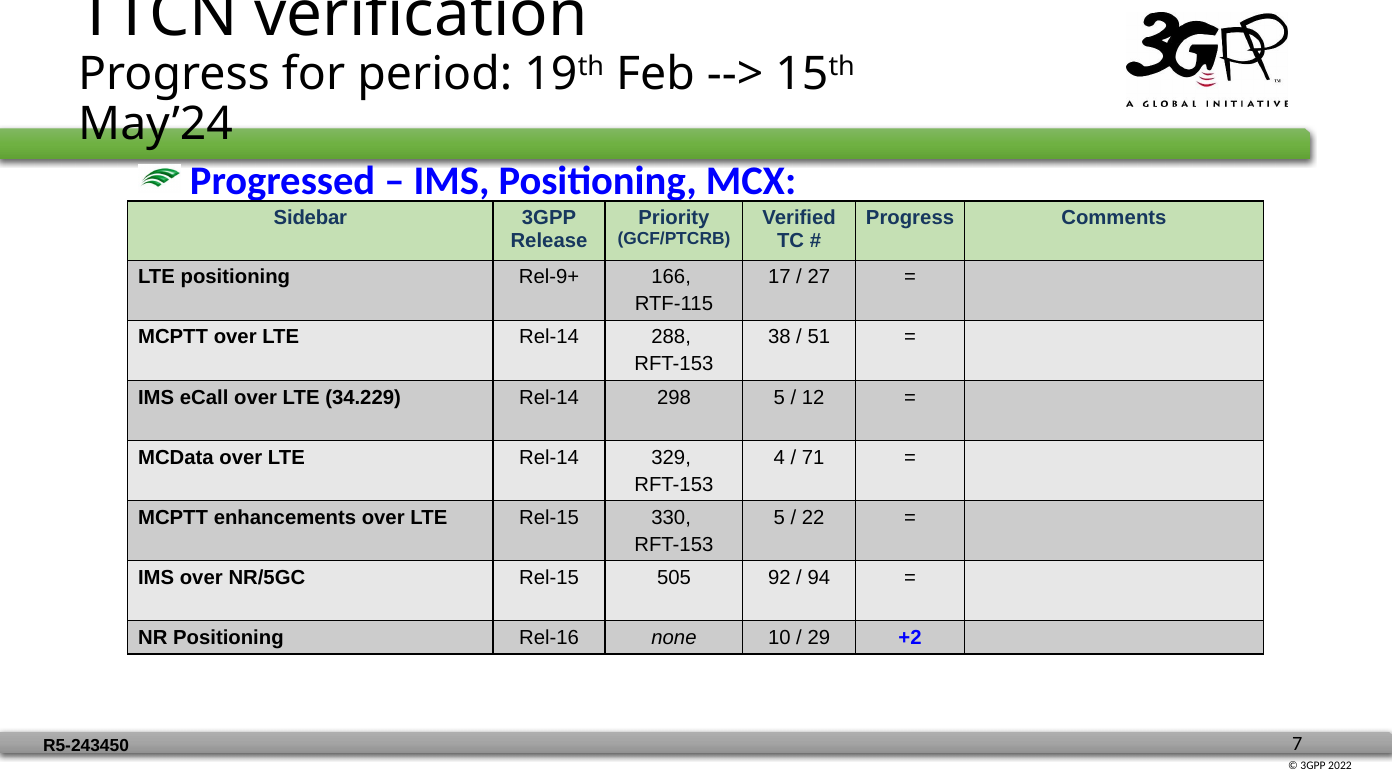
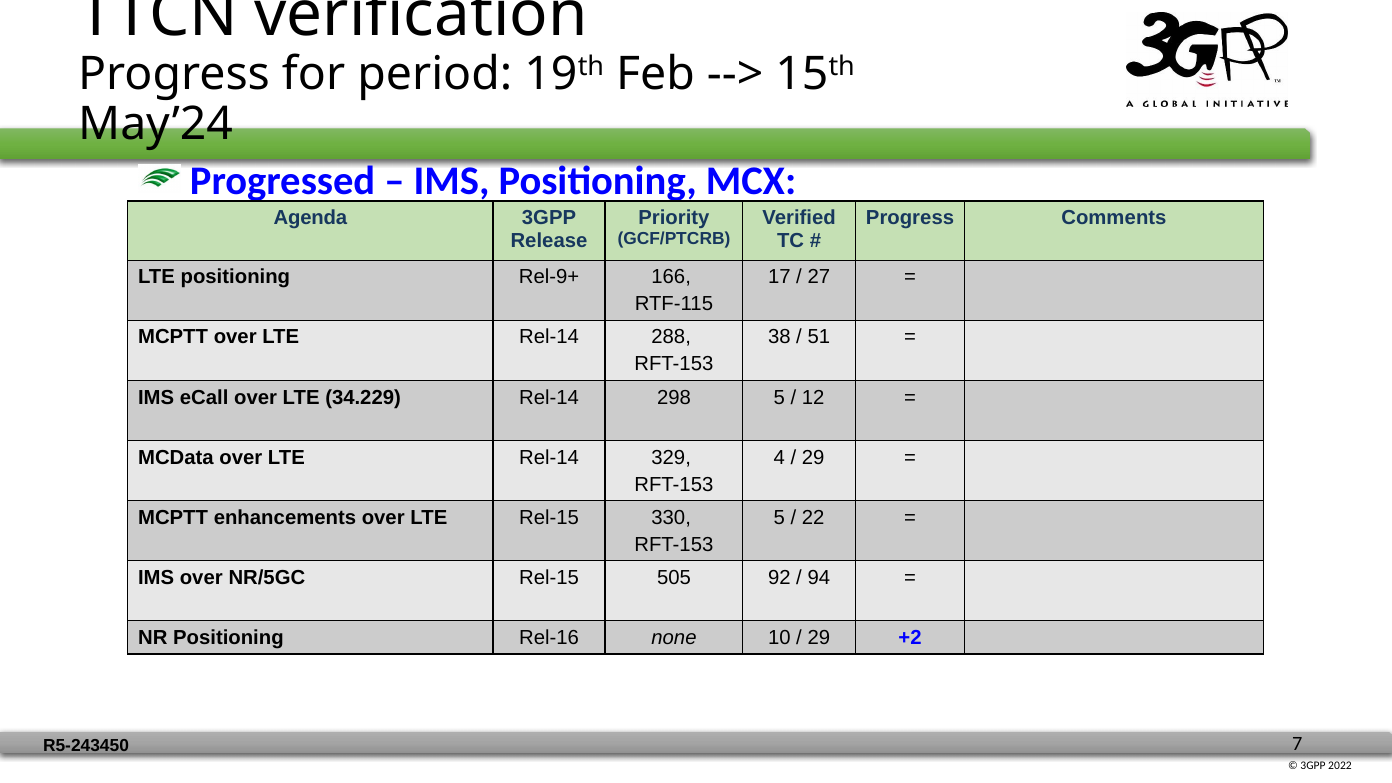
Sidebar: Sidebar -> Agenda
71 at (813, 457): 71 -> 29
